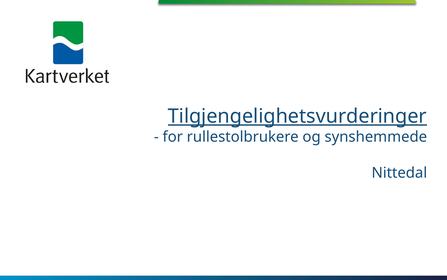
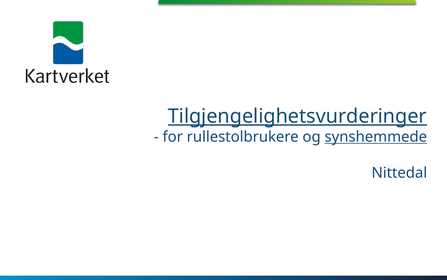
synshemmede underline: none -> present
